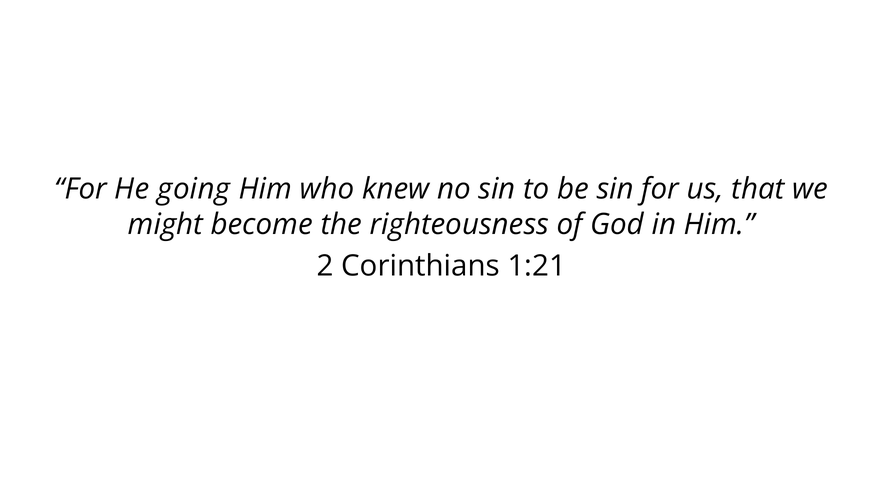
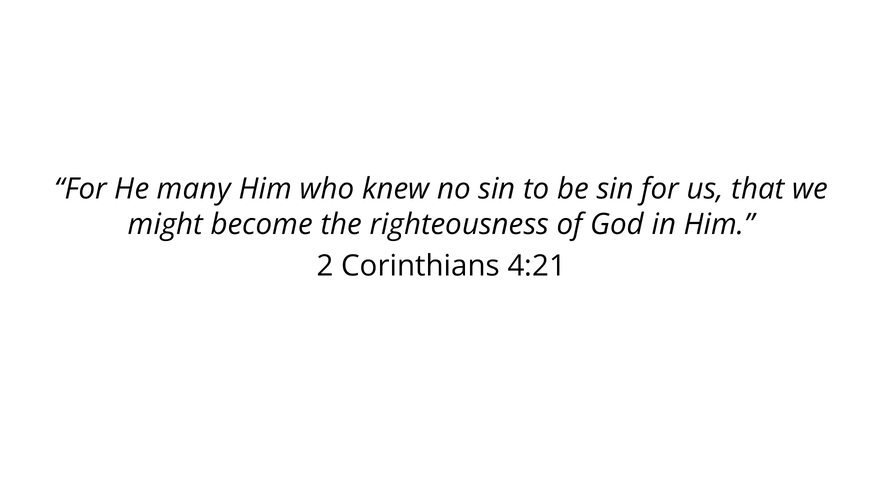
going: going -> many
1:21: 1:21 -> 4:21
